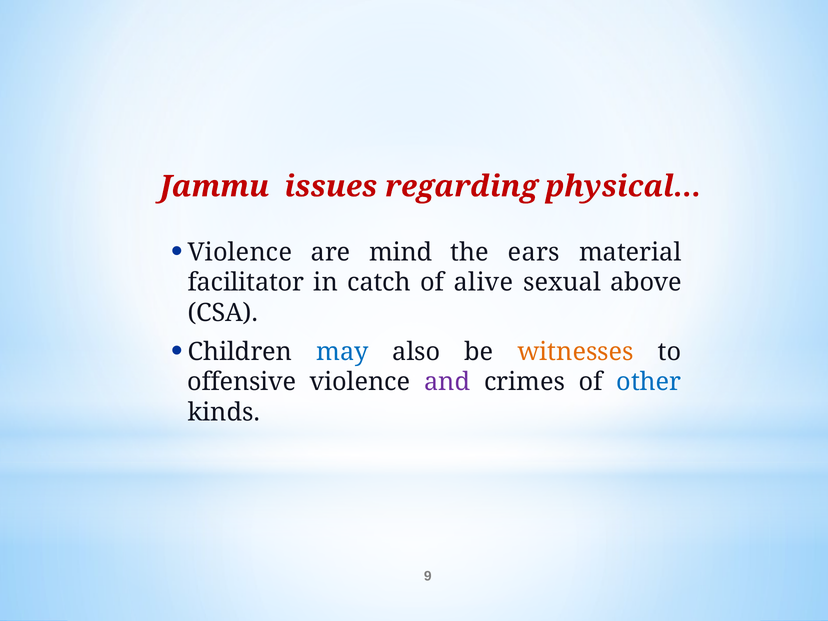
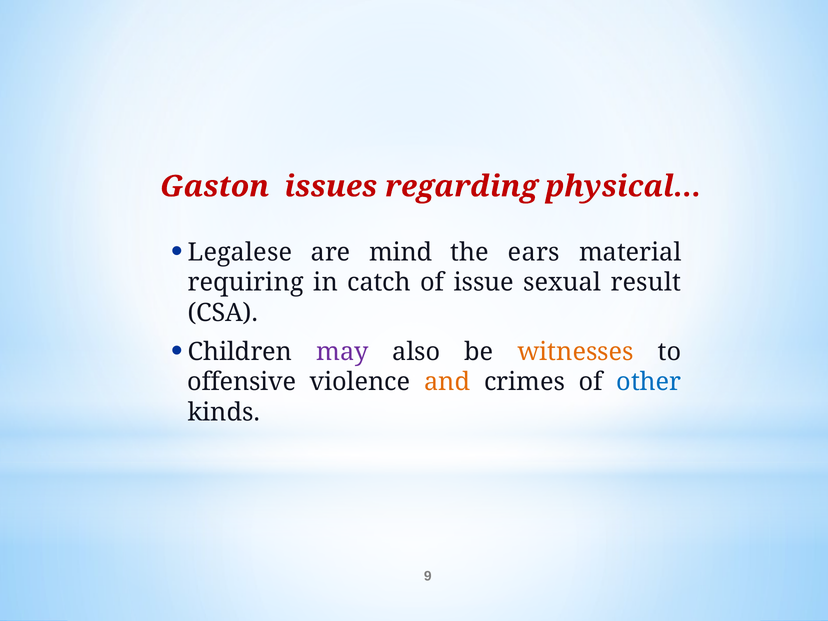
Jammu: Jammu -> Gaston
Violence at (240, 252): Violence -> Legalese
facilitator: facilitator -> requiring
alive: alive -> issue
above: above -> result
may colour: blue -> purple
and colour: purple -> orange
